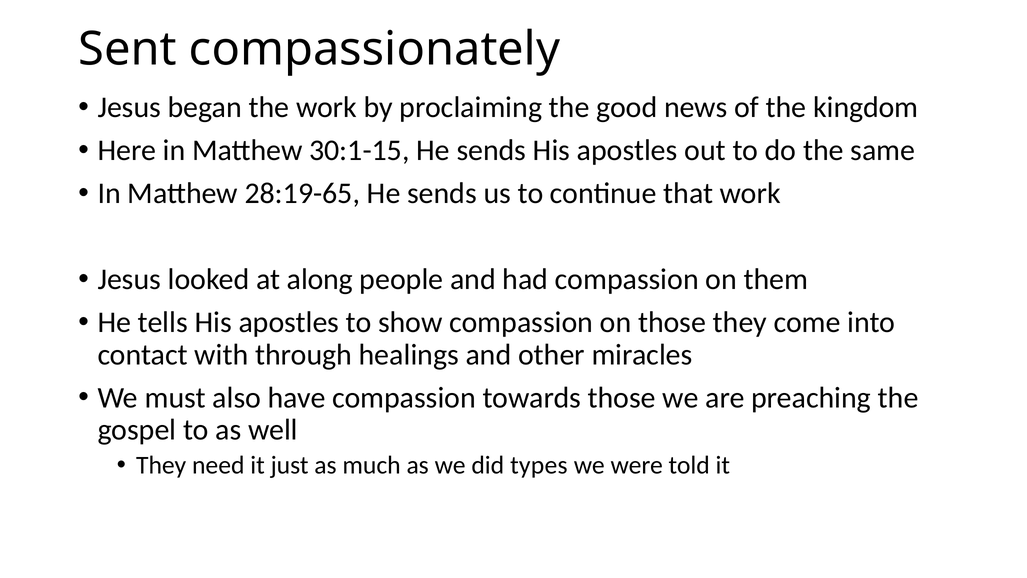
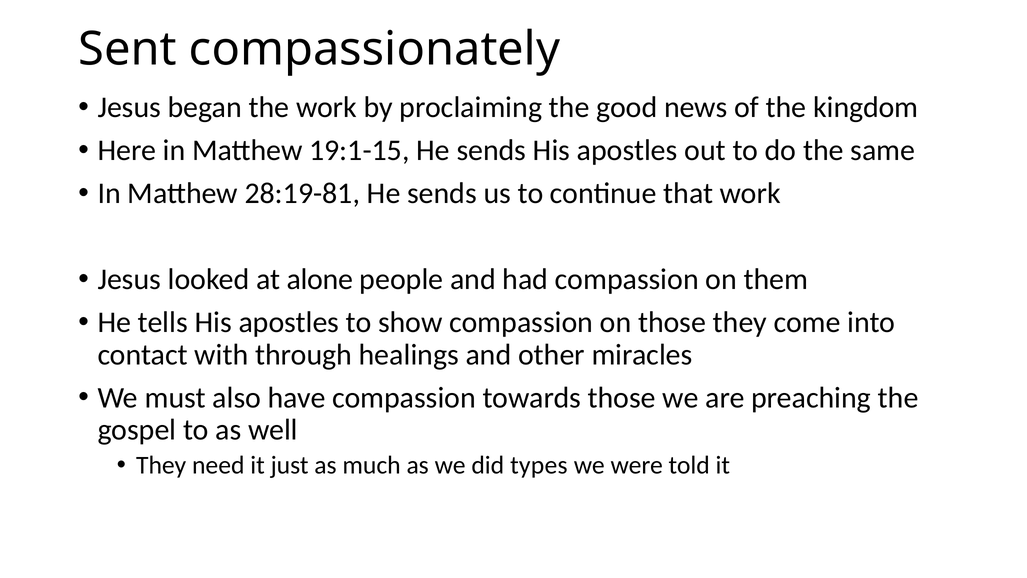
30:1-15: 30:1-15 -> 19:1-15
28:19-65: 28:19-65 -> 28:19-81
along: along -> alone
